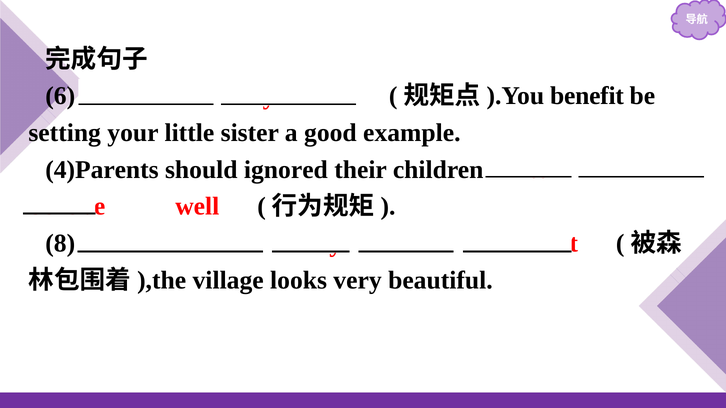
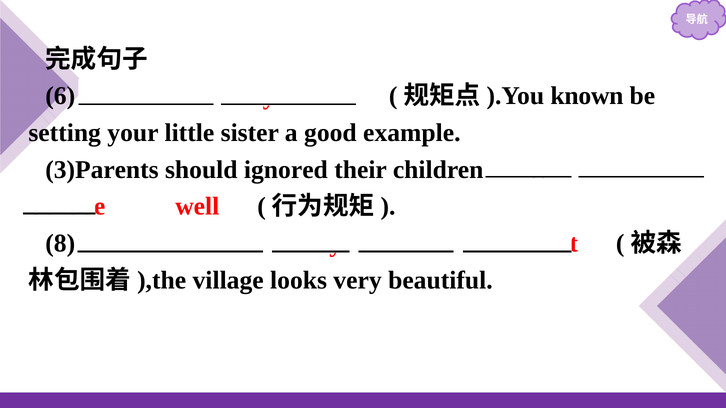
benefit: benefit -> known
4)Parents: 4)Parents -> 3)Parents
